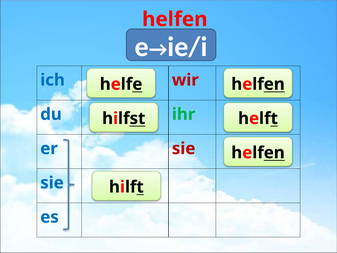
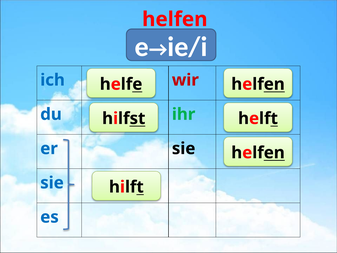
sie at (184, 148) colour: red -> black
